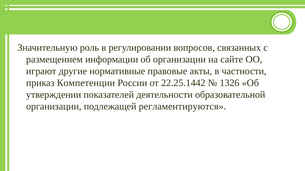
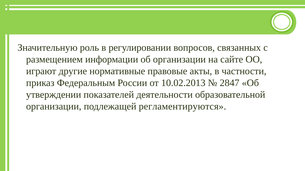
Компетенции: Компетенции -> Федеральным
22.25.1442: 22.25.1442 -> 10.02.2013
1326: 1326 -> 2847
